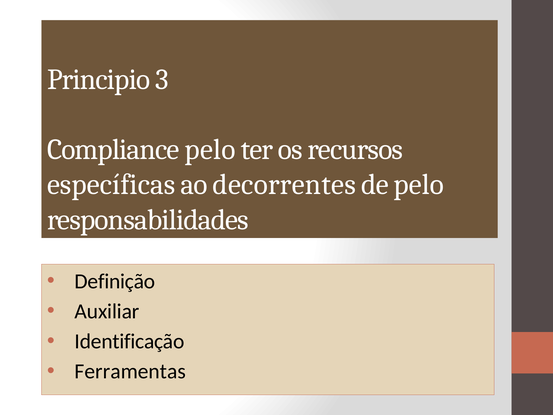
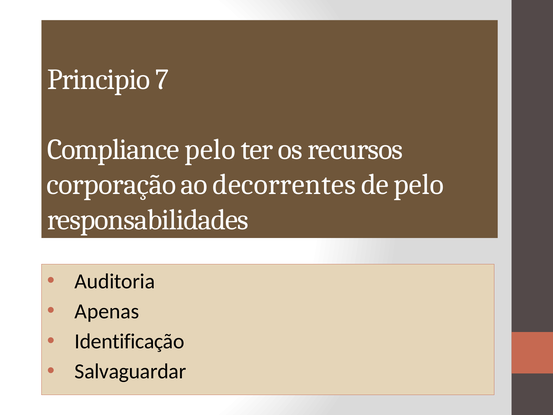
3: 3 -> 7
específicas: específicas -> corporação
Definição: Definição -> Auditoria
Auxiliar: Auxiliar -> Apenas
Ferramentas: Ferramentas -> Salvaguardar
